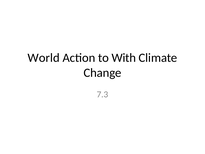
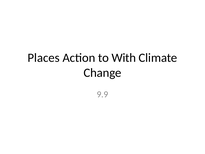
World: World -> Places
7.3: 7.3 -> 9.9
